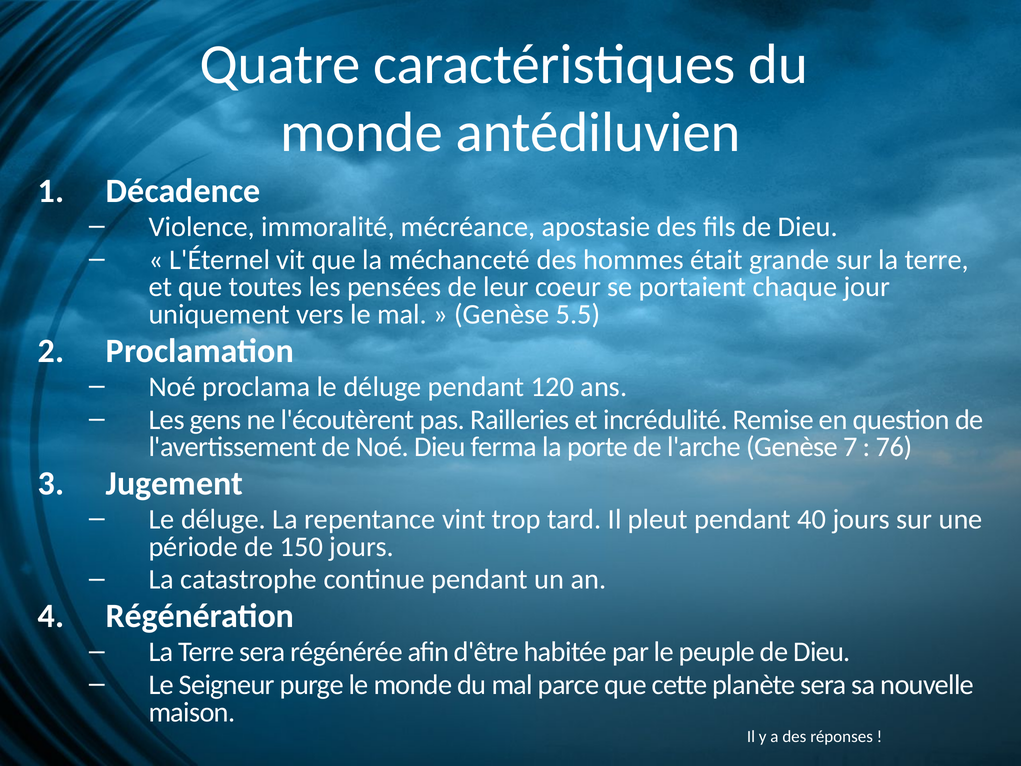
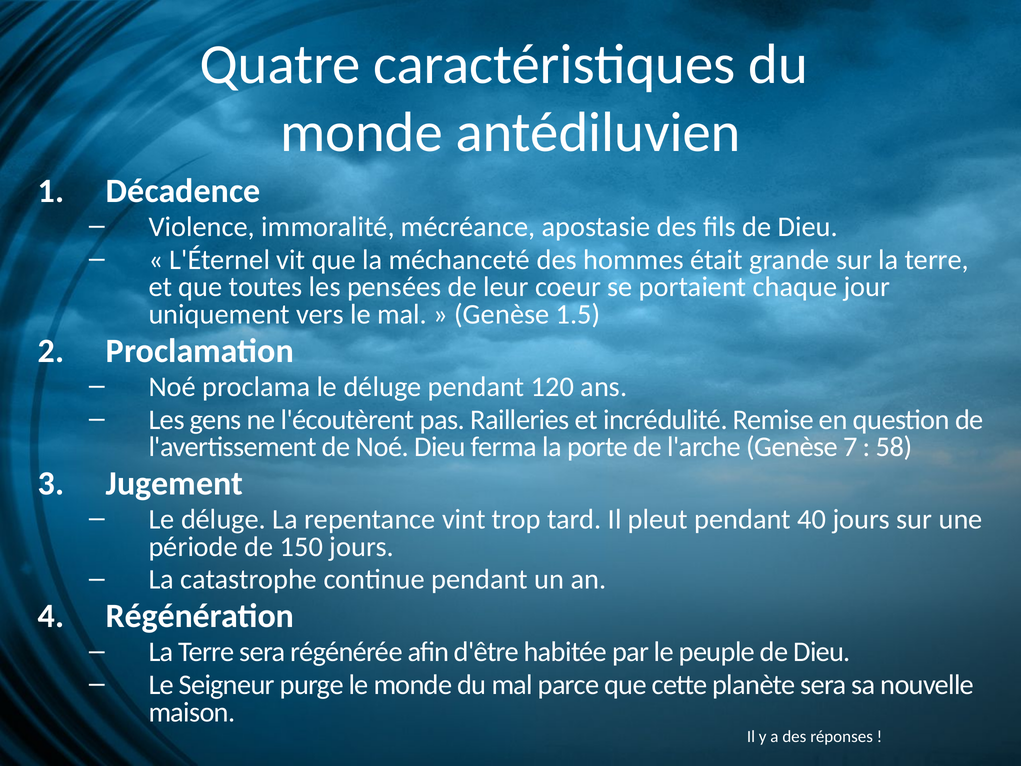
5.5: 5.5 -> 1.5
76: 76 -> 58
